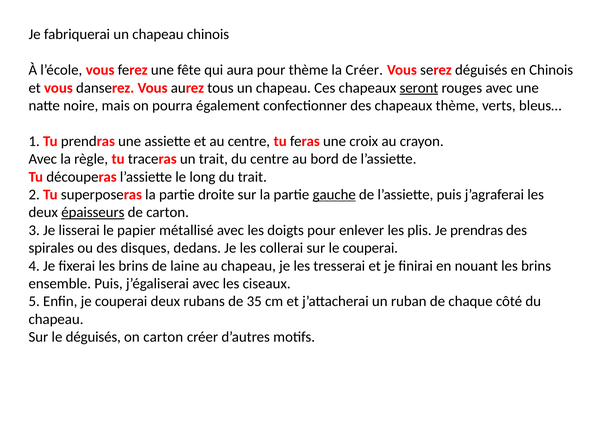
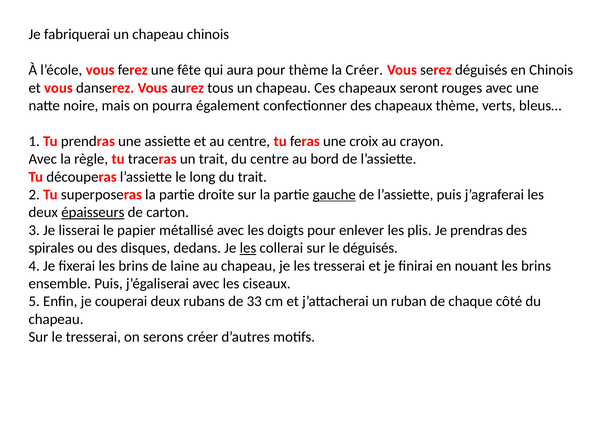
seront underline: present -> none
les at (248, 248) underline: none -> present
le couperai: couperai -> déguisés
35: 35 -> 33
le déguisés: déguisés -> tresserai
on carton: carton -> serons
